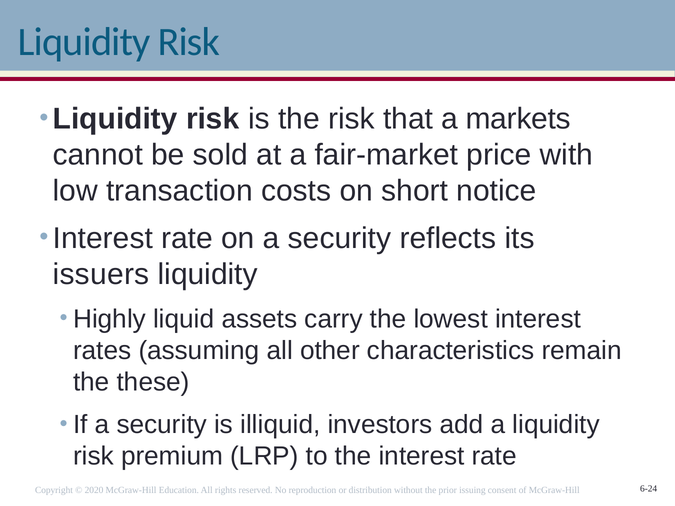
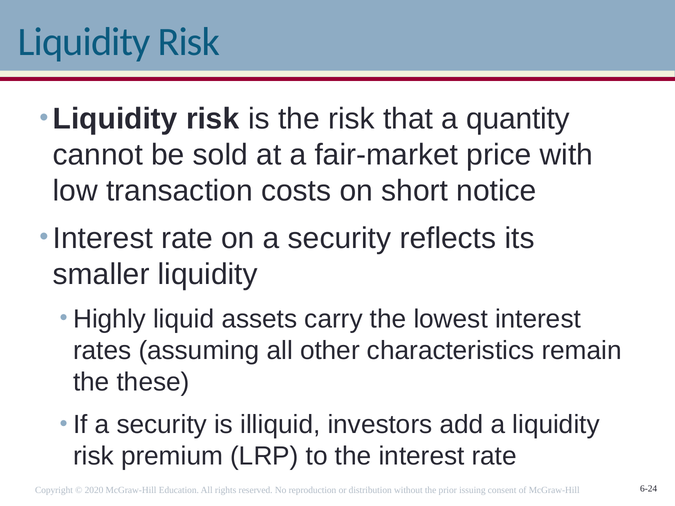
markets: markets -> quantity
issuers: issuers -> smaller
